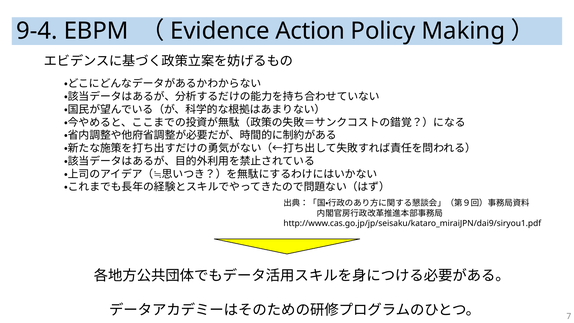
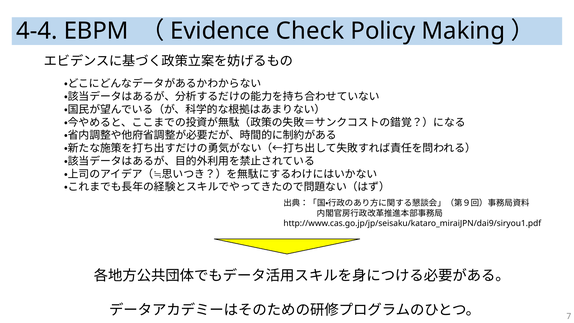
9-4: 9-4 -> 4-4
Action: Action -> Check
